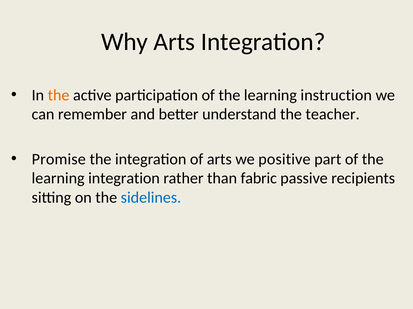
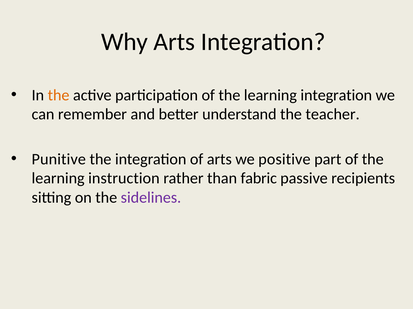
learning instruction: instruction -> integration
Promise: Promise -> Punitive
learning integration: integration -> instruction
sidelines colour: blue -> purple
